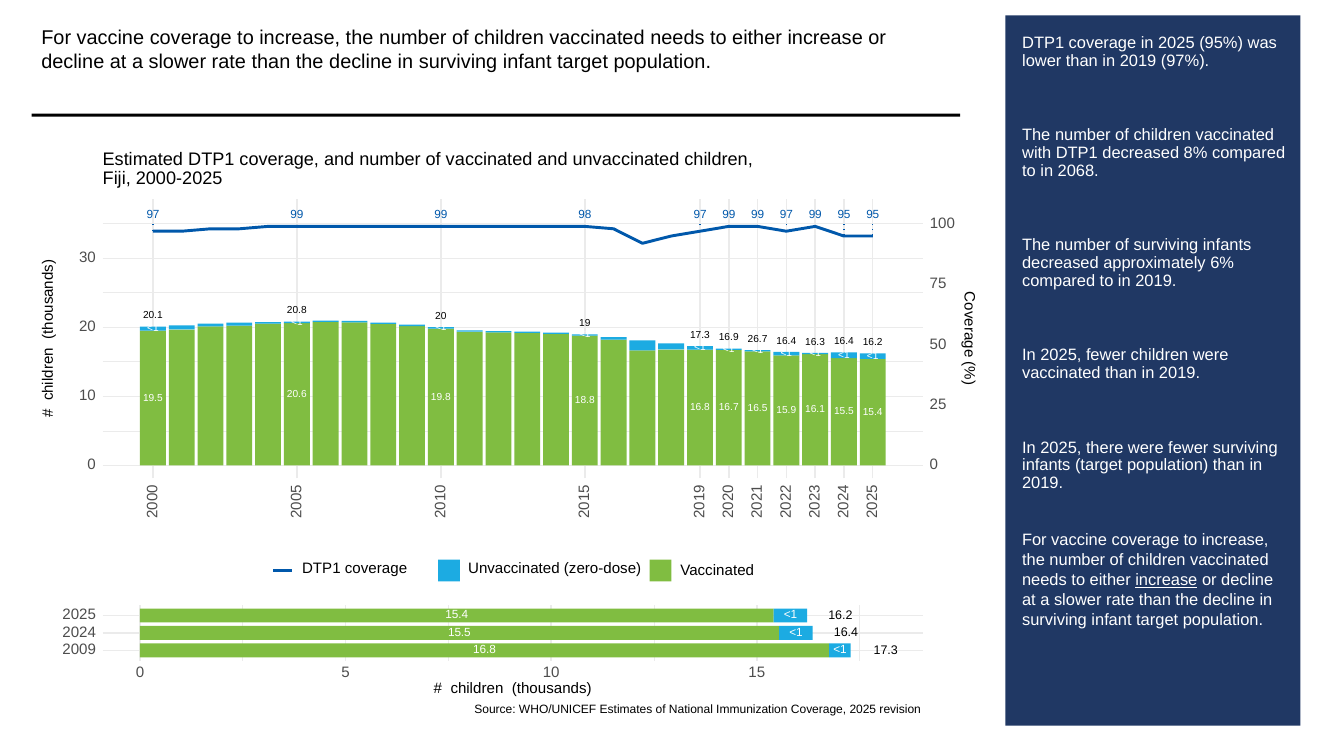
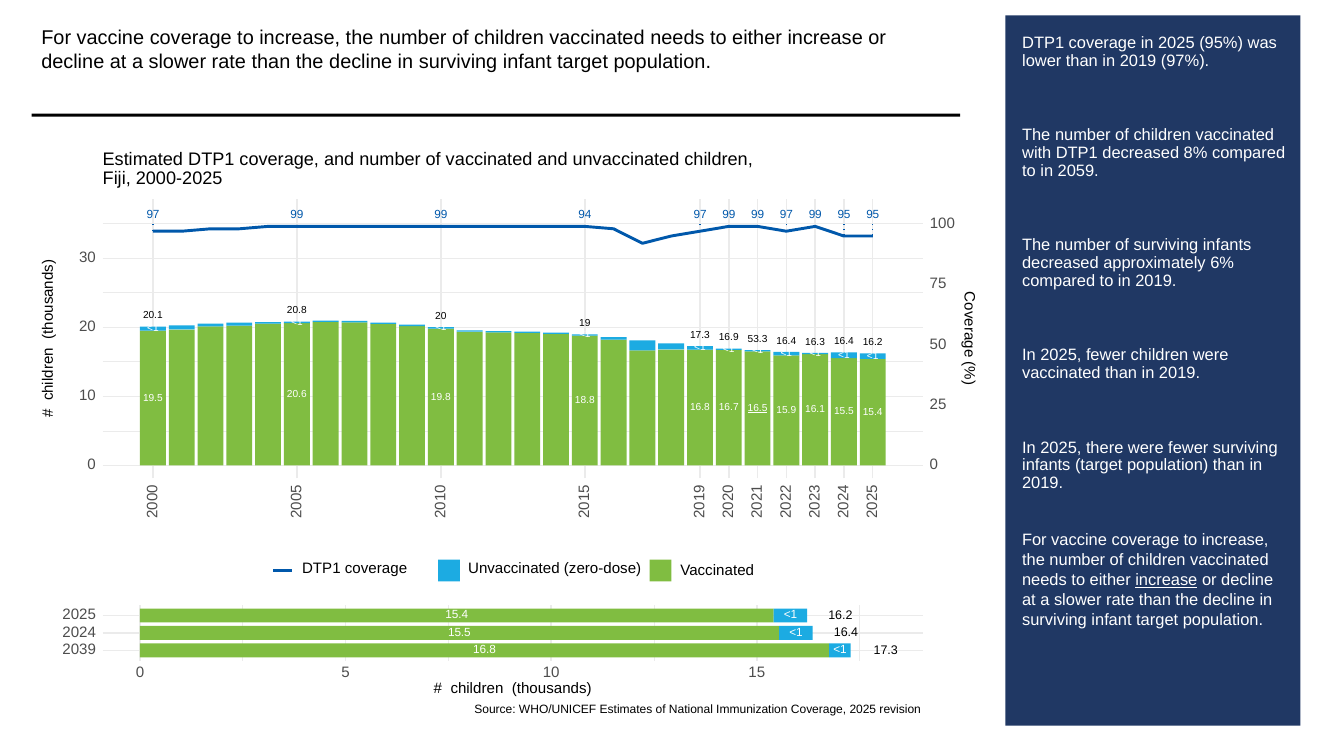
2068: 2068 -> 2059
98: 98 -> 94
26.7: 26.7 -> 53.3
16.5 underline: none -> present
2009: 2009 -> 2039
